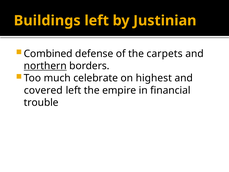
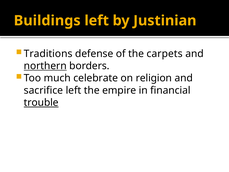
Combined: Combined -> Traditions
highest: highest -> religion
covered: covered -> sacrifice
trouble underline: none -> present
